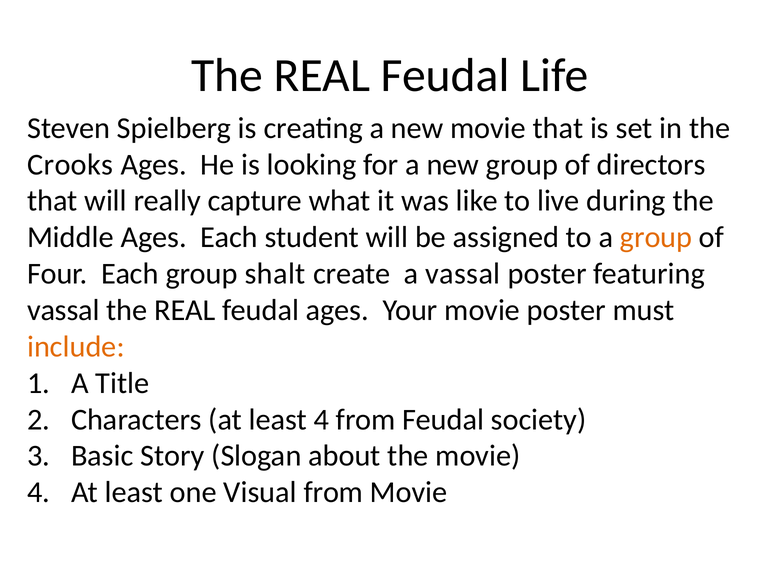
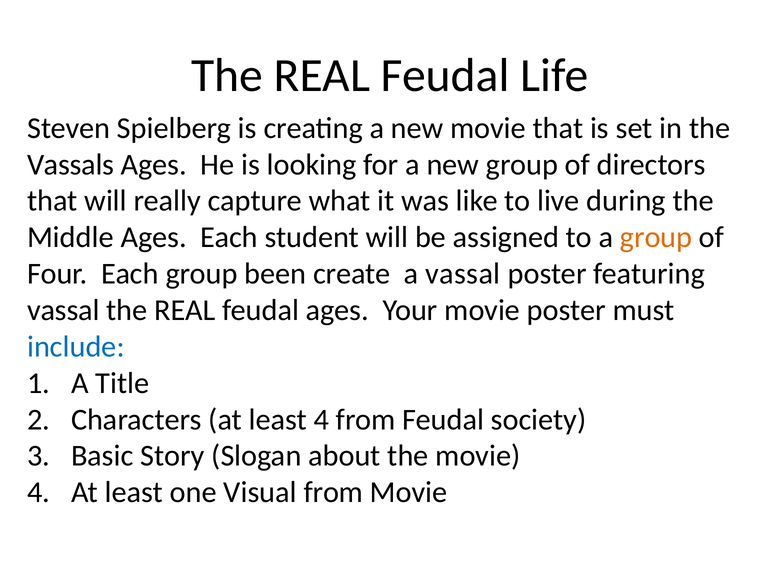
Crooks: Crooks -> Vassals
shalt: shalt -> been
include colour: orange -> blue
